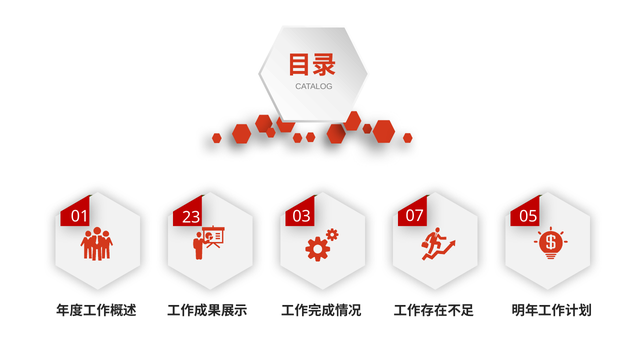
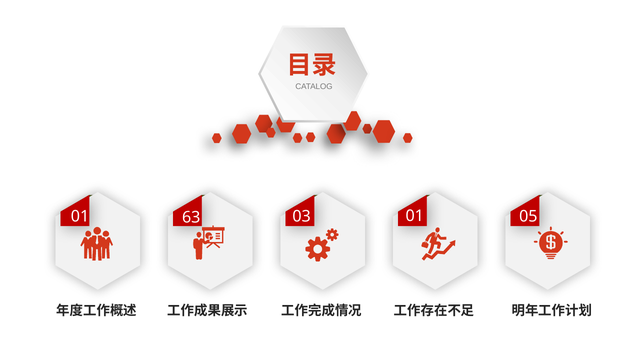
23: 23 -> 63
03 07: 07 -> 01
